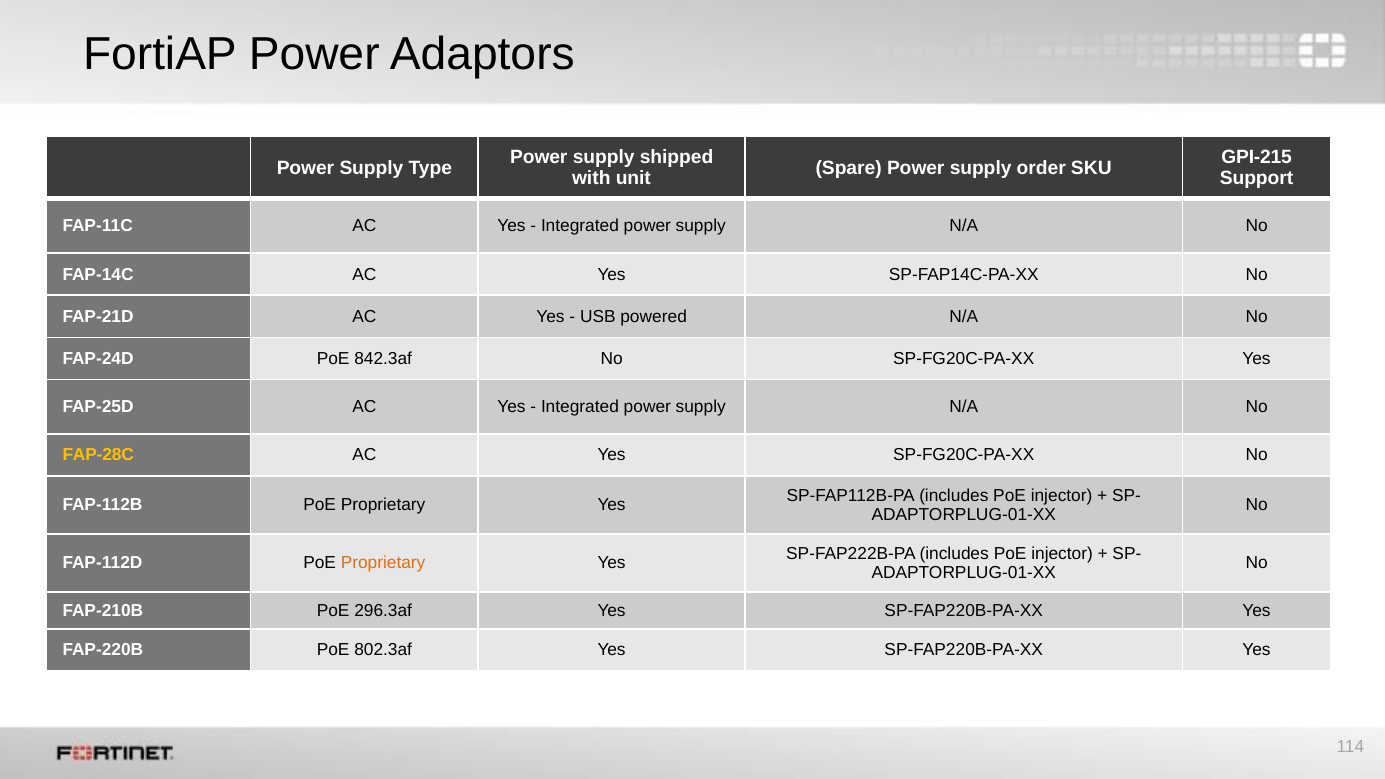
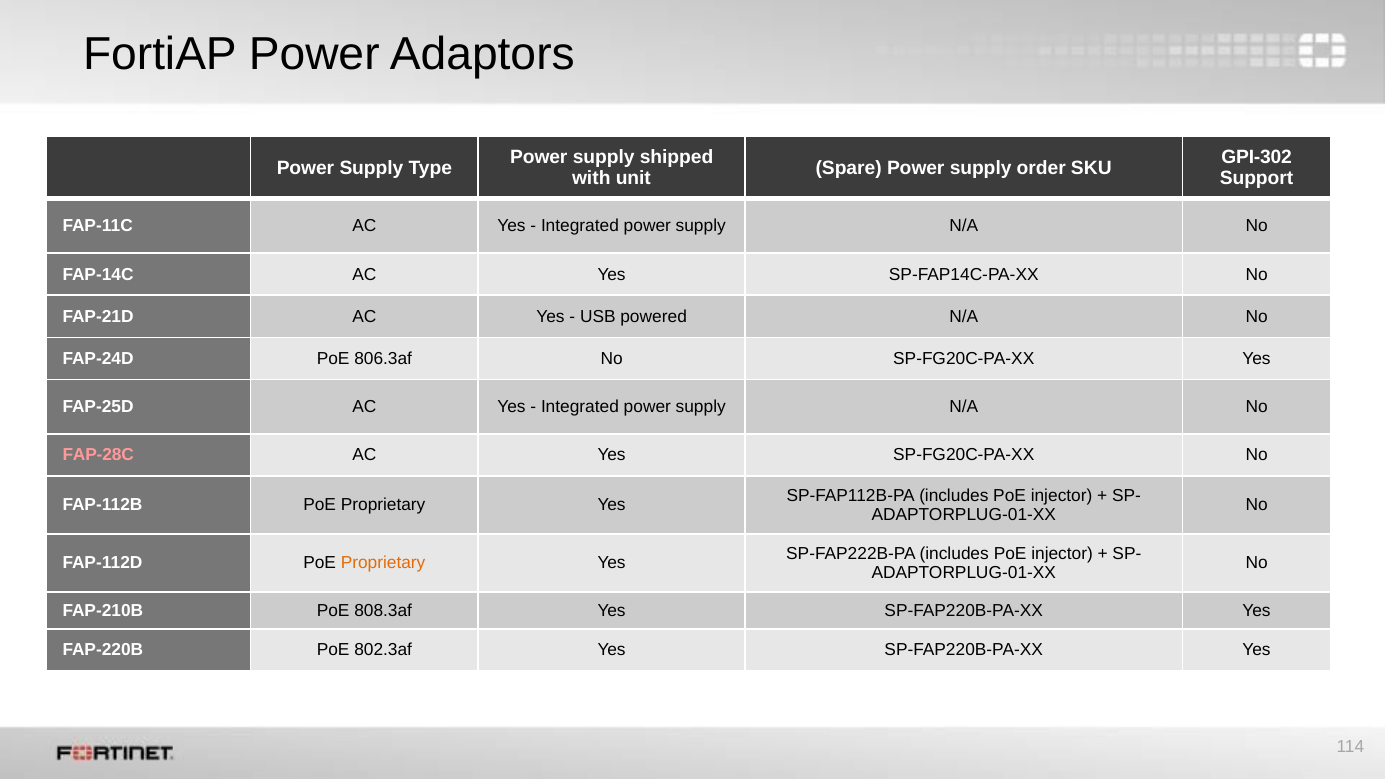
GPI-215: GPI-215 -> GPI-302
842.3af: 842.3af -> 806.3af
FAP-28C colour: yellow -> pink
296.3af: 296.3af -> 808.3af
